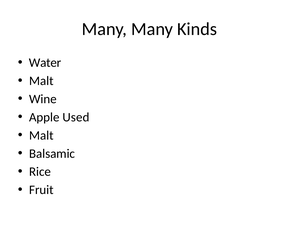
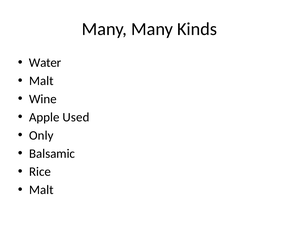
Malt at (41, 135): Malt -> Only
Fruit at (41, 189): Fruit -> Malt
